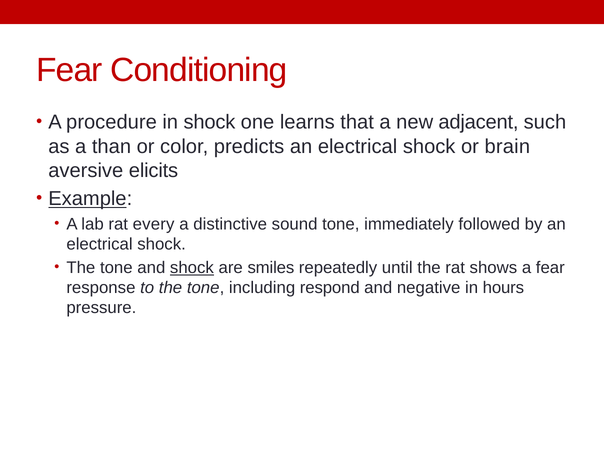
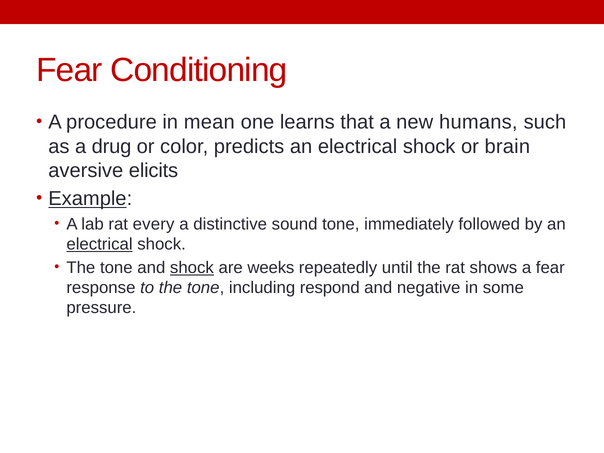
in shock: shock -> mean
adjacent: adjacent -> humans
than: than -> drug
electrical at (100, 244) underline: none -> present
smiles: smiles -> weeks
hours: hours -> some
